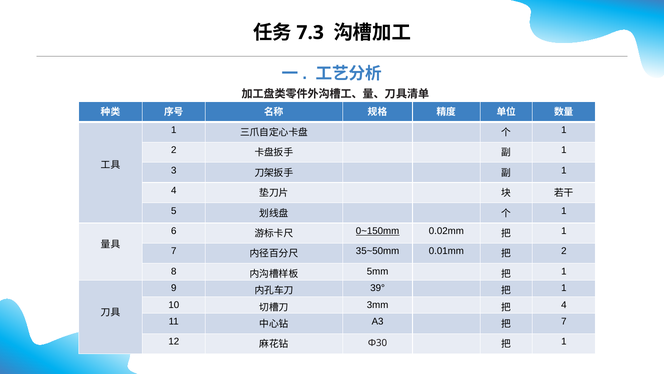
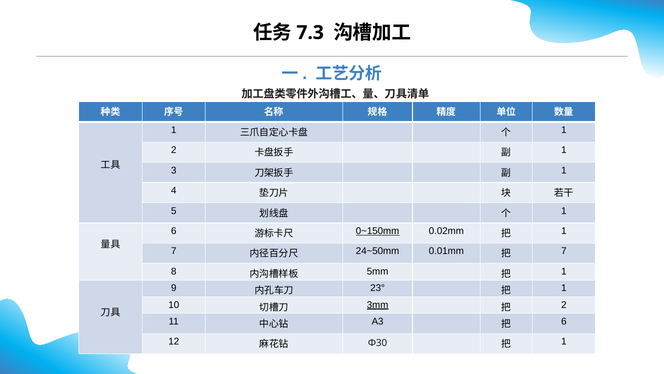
35~50mm: 35~50mm -> 24~50mm
2 at (564, 251): 2 -> 7
39°: 39° -> 23°
3mm underline: none -> present
4 at (564, 304): 4 -> 2
7 at (564, 321): 7 -> 6
